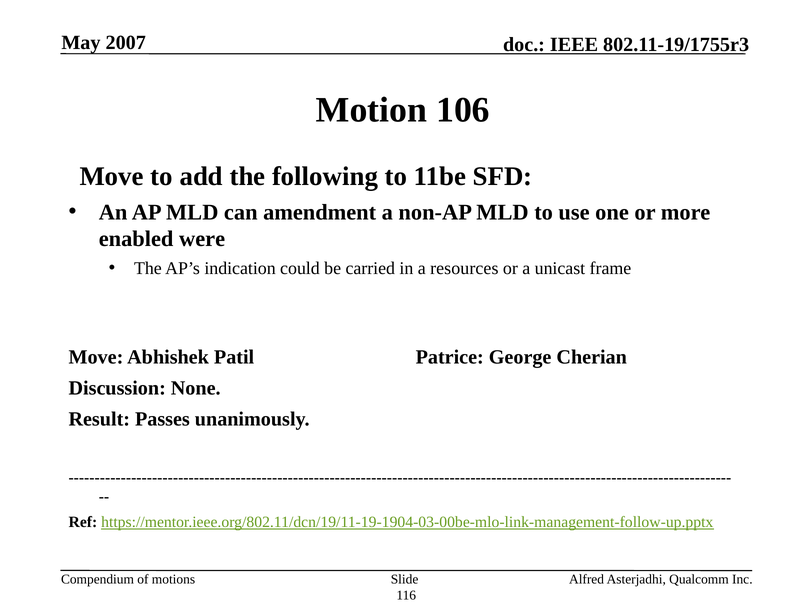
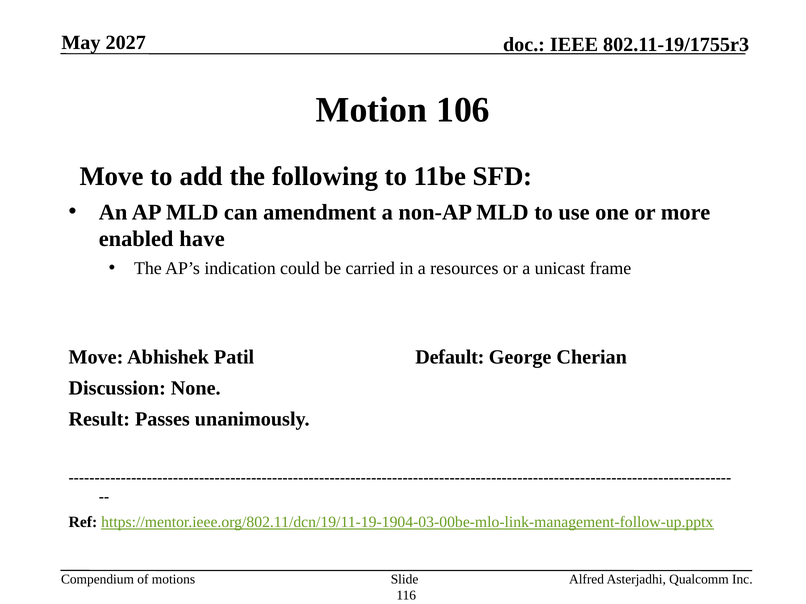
2007: 2007 -> 2027
were: were -> have
Patrice: Patrice -> Default
